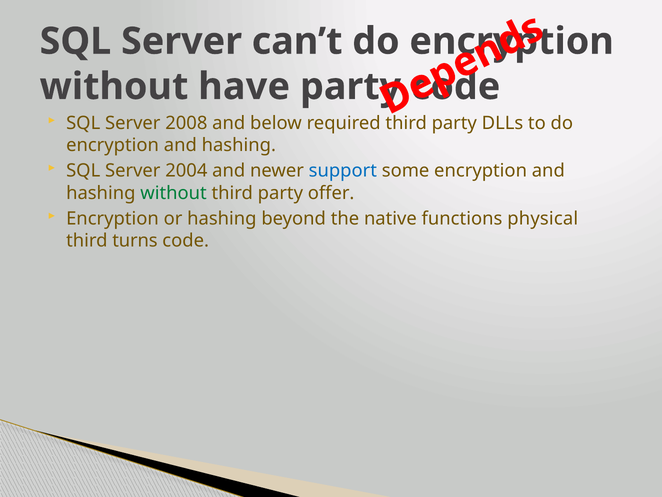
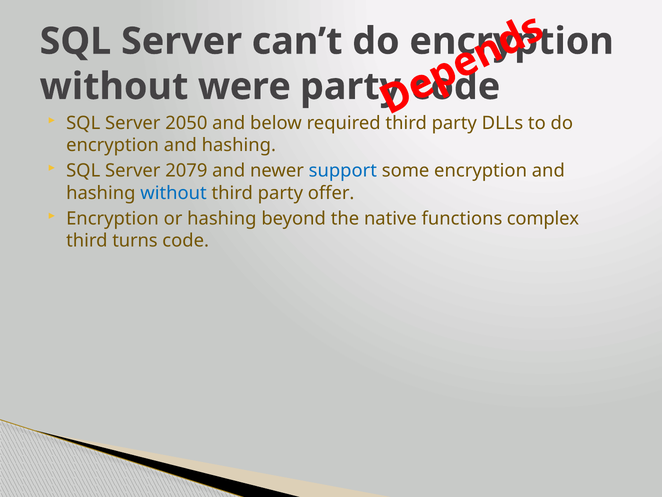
have: have -> were
2008: 2008 -> 2050
2004: 2004 -> 2079
without at (174, 193) colour: green -> blue
physical: physical -> complex
